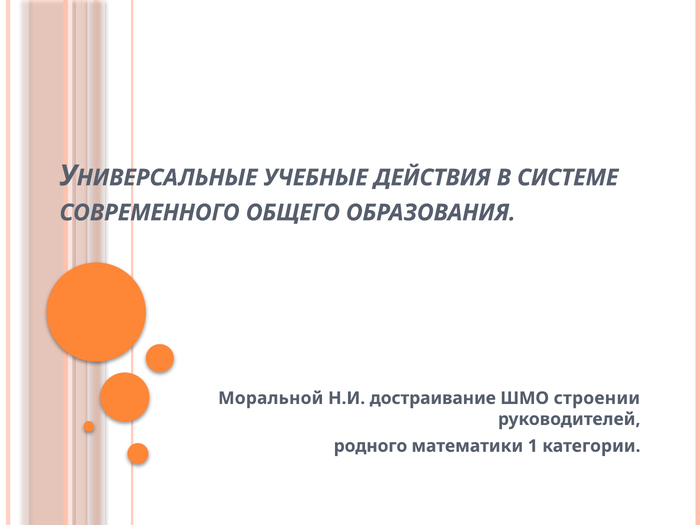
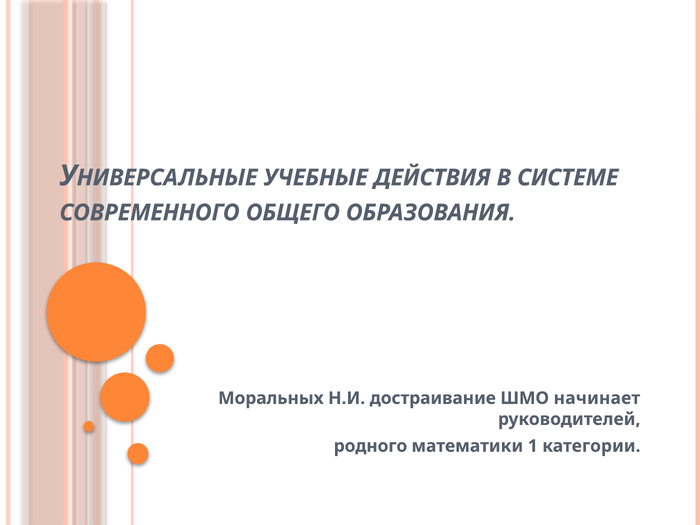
Моральной: Моральной -> Моральных
строении: строении -> начинает
